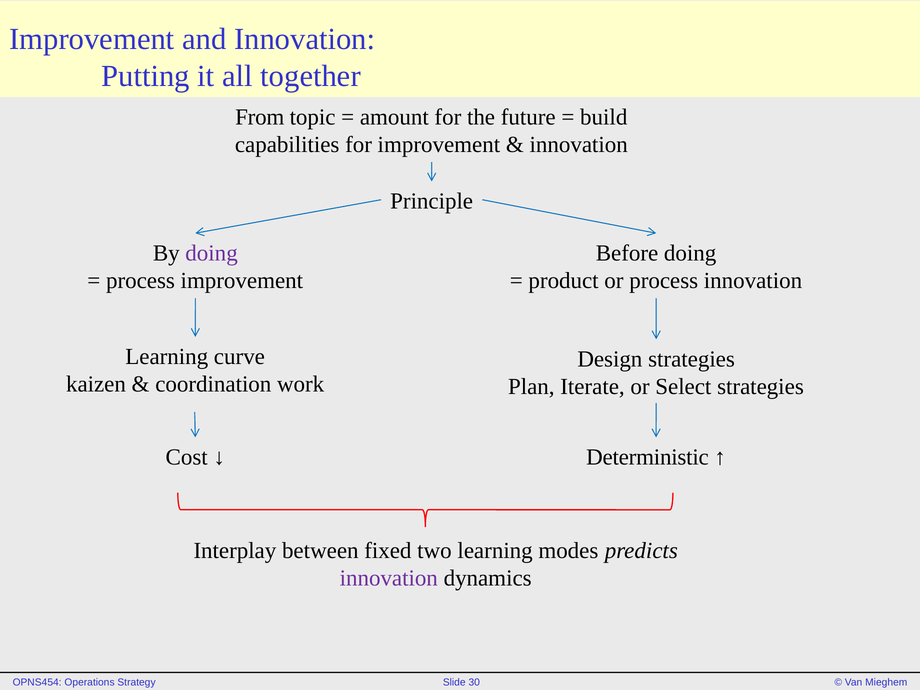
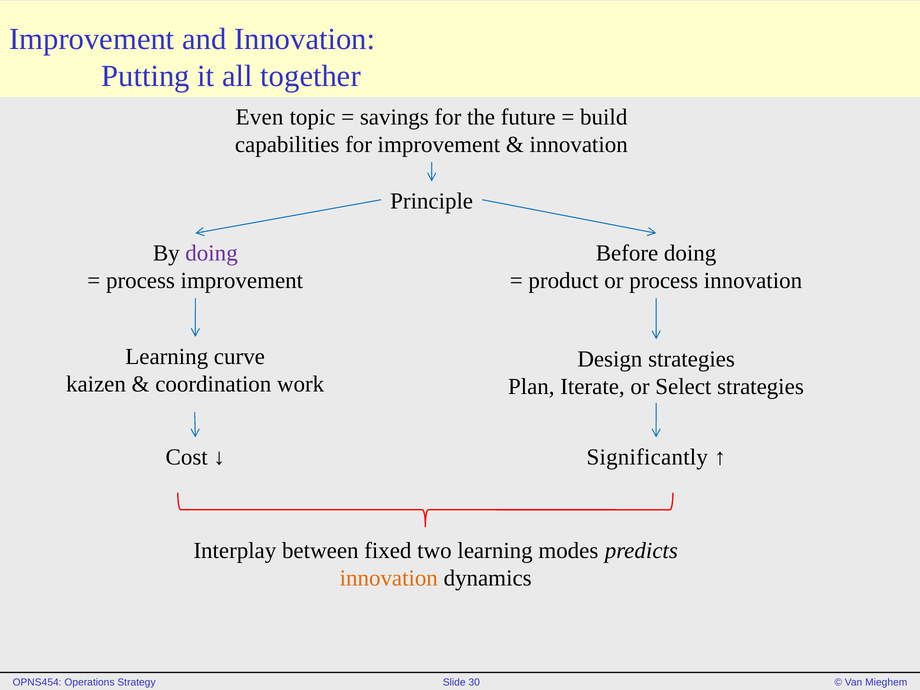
From: From -> Even
amount: amount -> savings
Deterministic: Deterministic -> Significantly
innovation at (389, 578) colour: purple -> orange
